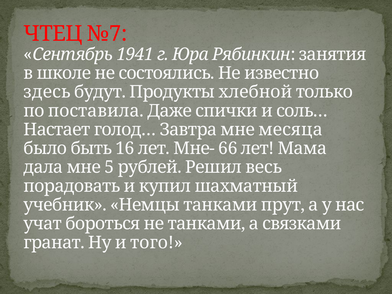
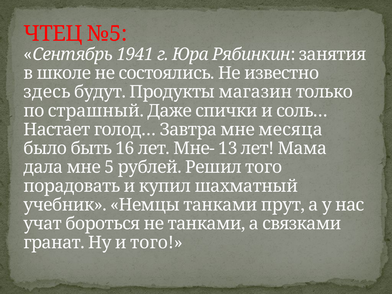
№7: №7 -> №5
хлебной: хлебной -> магазин
поставила: поставила -> страшный
66: 66 -> 13
Решил весь: весь -> того
